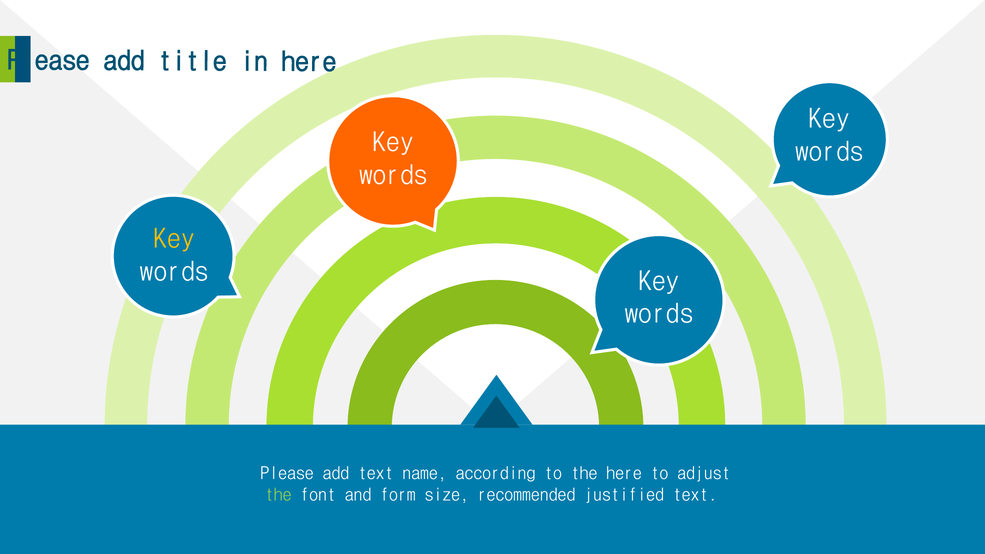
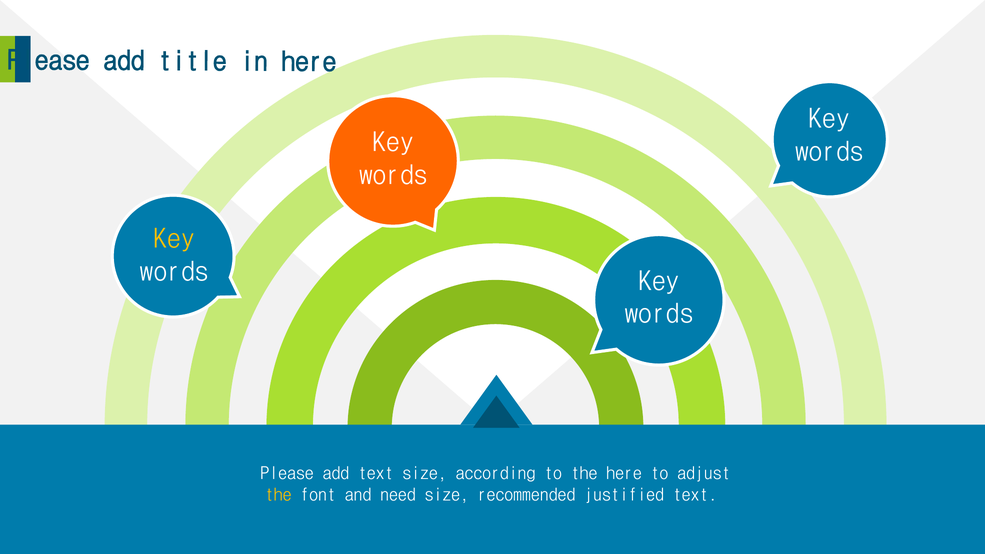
text name: name -> size
the at (278, 495) colour: light green -> yellow
form: form -> need
